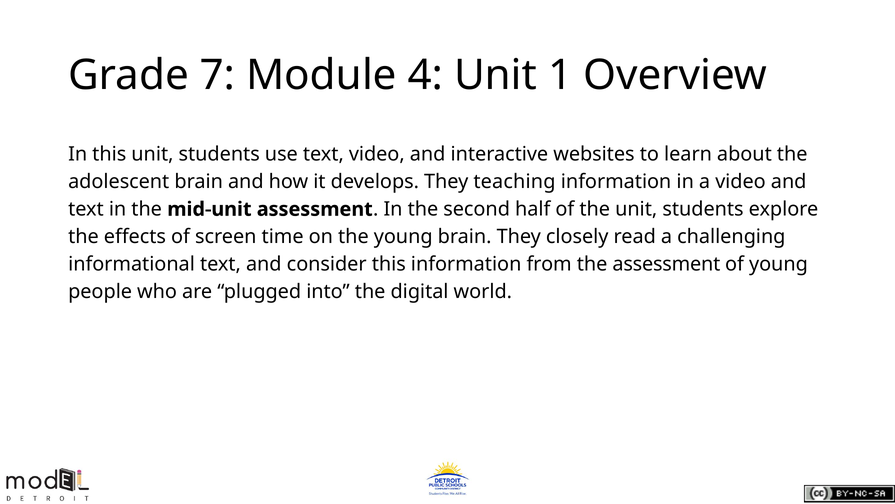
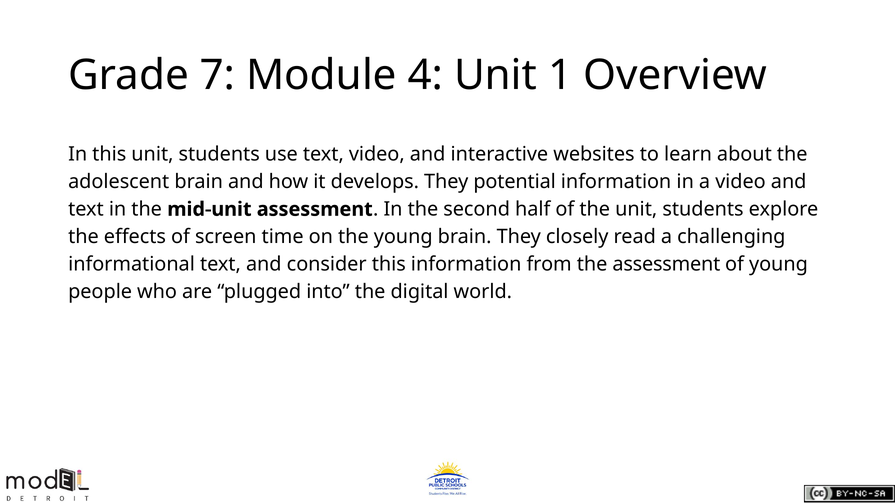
teaching: teaching -> potential
